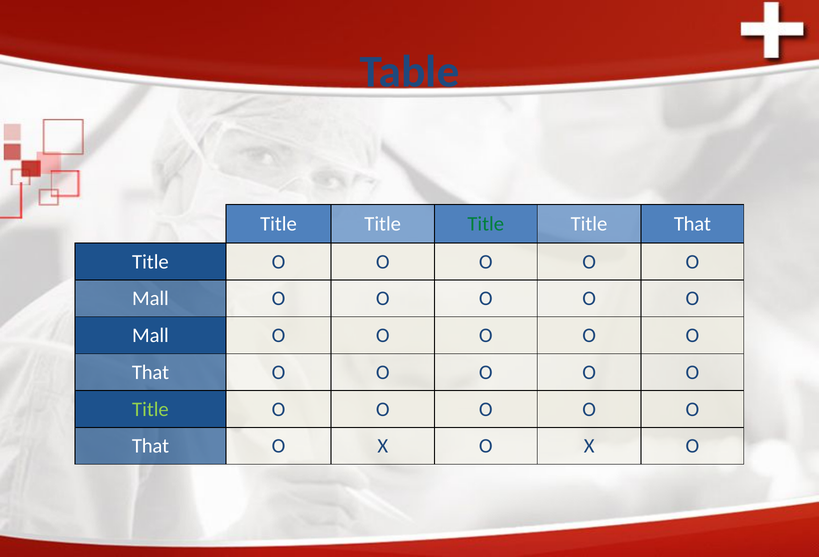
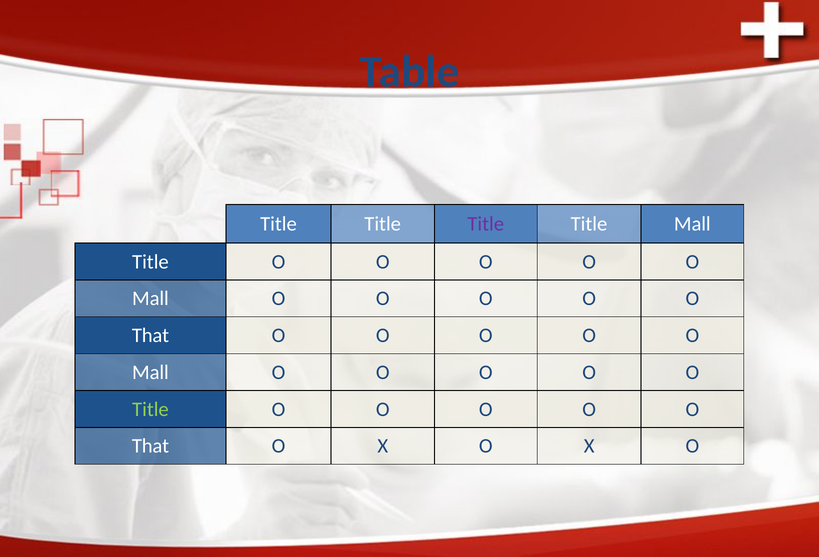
Title at (486, 224) colour: green -> purple
Title That: That -> Mall
Mall at (150, 336): Mall -> That
That at (151, 373): That -> Mall
